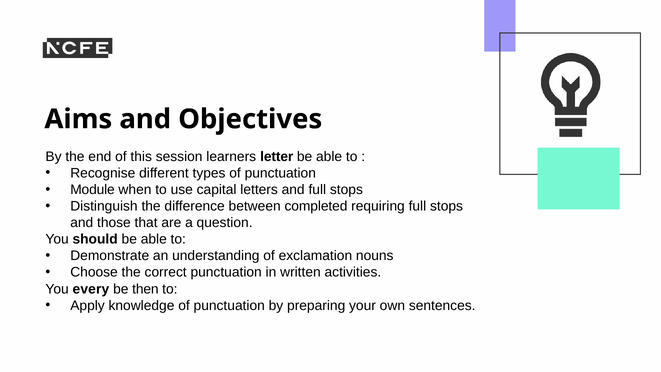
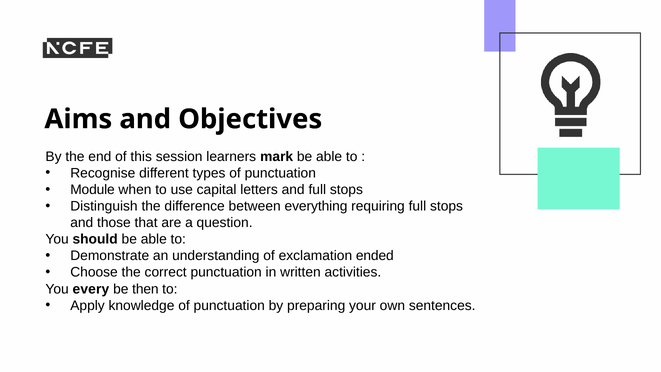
letter: letter -> mark
completed: completed -> everything
nouns: nouns -> ended
